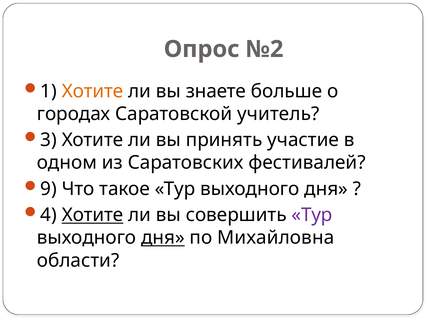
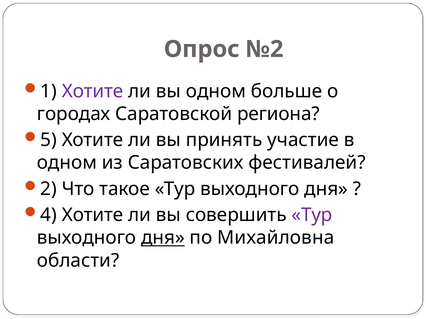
Хотите at (92, 91) colour: orange -> purple
вы знаете: знаете -> одном
учитель: учитель -> региона
3: 3 -> 5
9: 9 -> 2
Хотите at (92, 215) underline: present -> none
